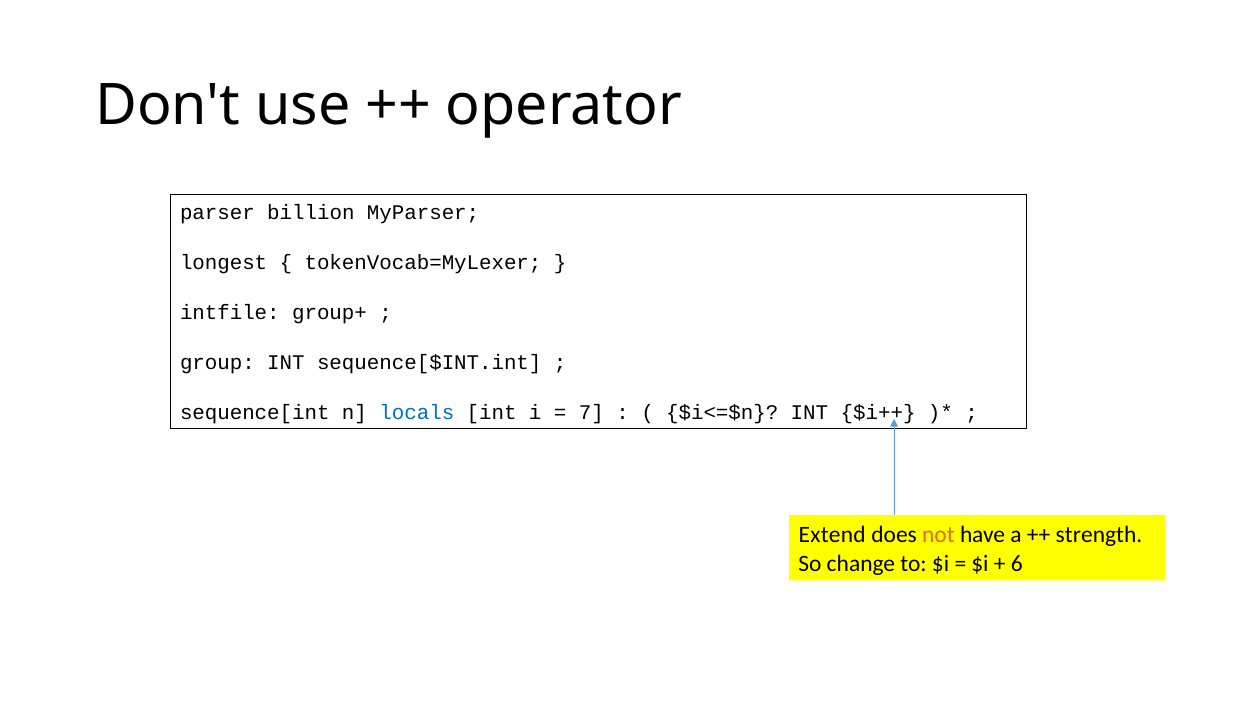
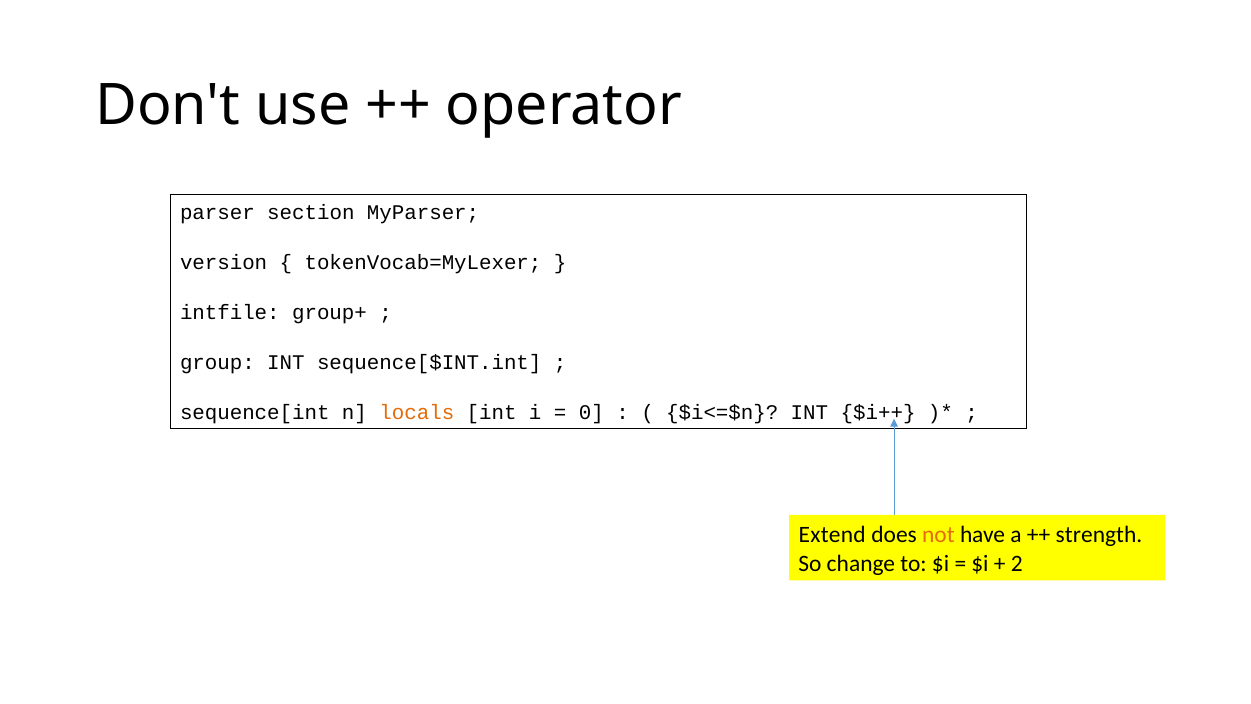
billion: billion -> section
longest: longest -> version
locals colour: blue -> orange
7: 7 -> 0
6: 6 -> 2
